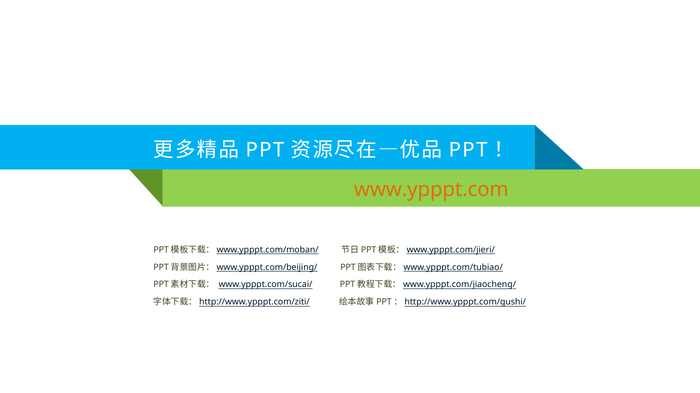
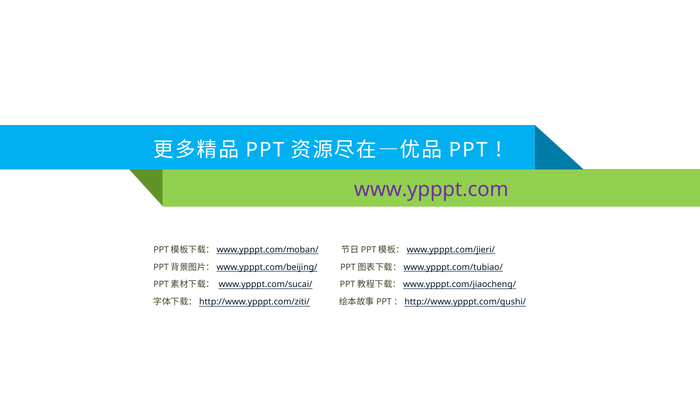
www.ypppt.com colour: orange -> purple
